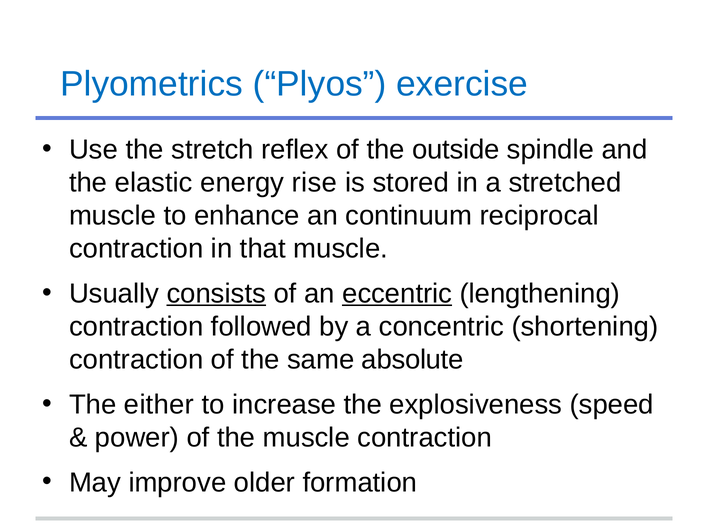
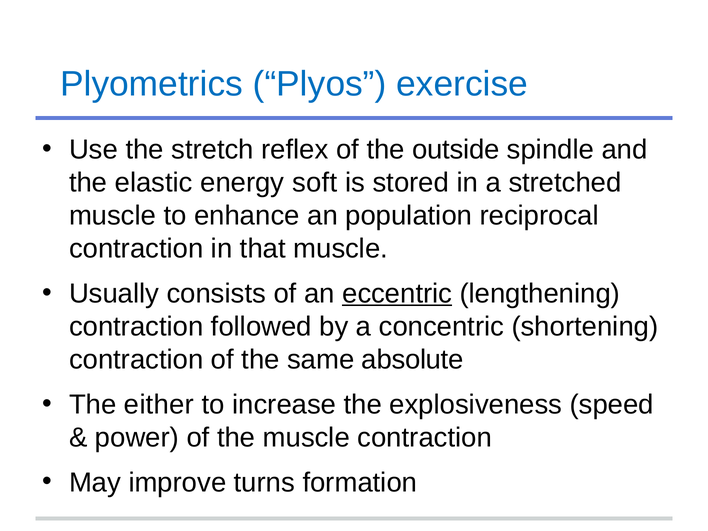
rise: rise -> soft
continuum: continuum -> population
consists underline: present -> none
older: older -> turns
